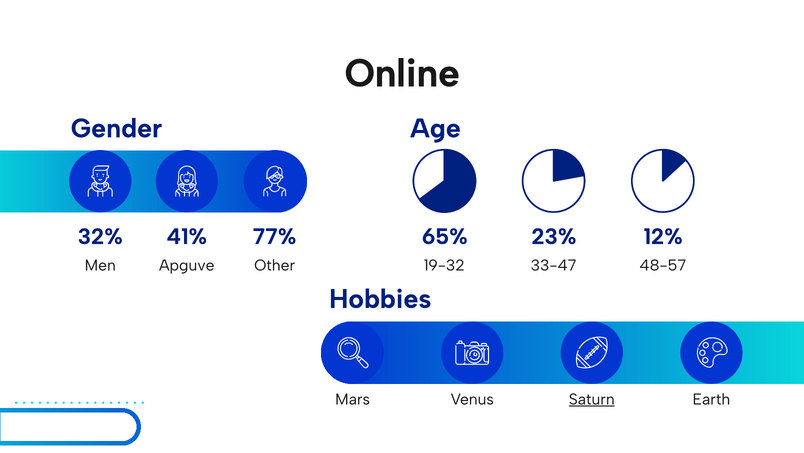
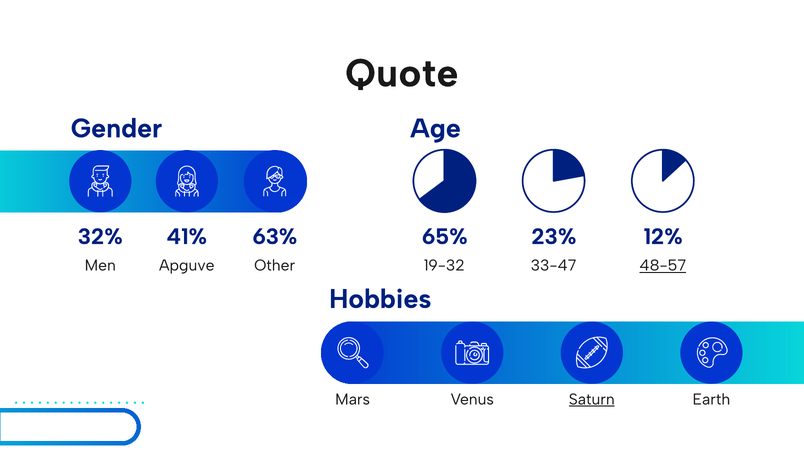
Online: Online -> Quote
77%: 77% -> 63%
48-57 underline: none -> present
